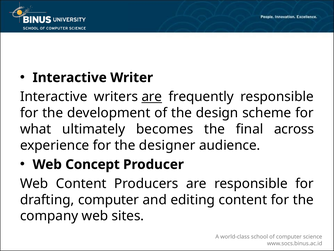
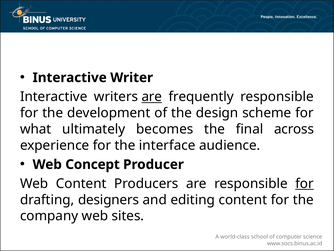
designer: designer -> interface
for at (305, 183) underline: none -> present
drafting computer: computer -> designers
